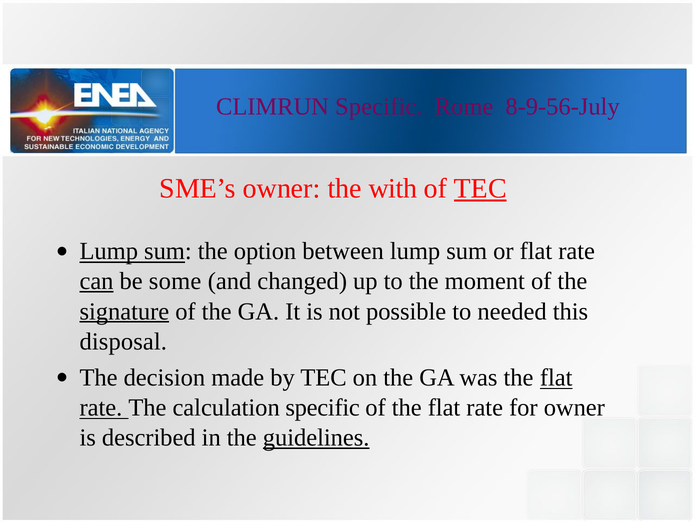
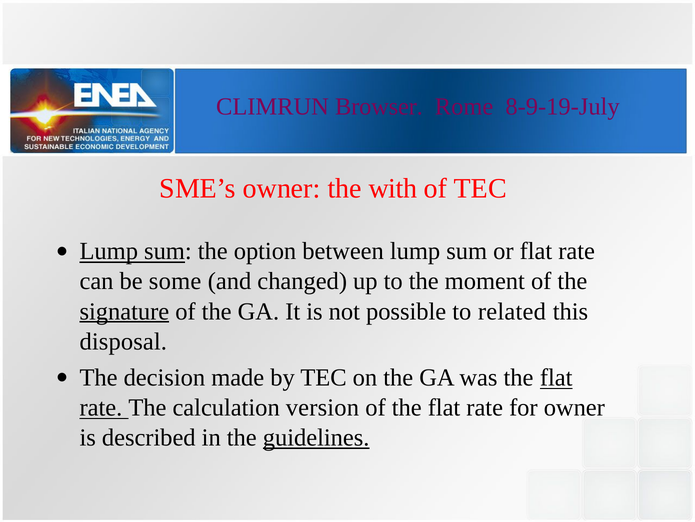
CLIMRUN Specific: Specific -> Browser
8-9-56-July: 8-9-56-July -> 8-9-19-July
TEC at (480, 188) underline: present -> none
can underline: present -> none
needed: needed -> related
calculation specific: specific -> version
